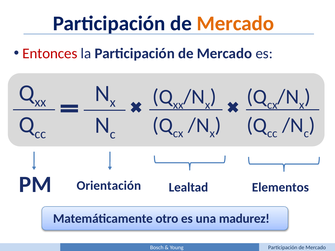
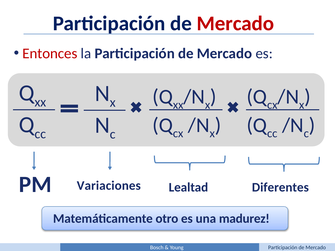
Mercado at (235, 24) colour: orange -> red
Orientación: Orientación -> Variaciones
Elementos: Elementos -> Diferentes
